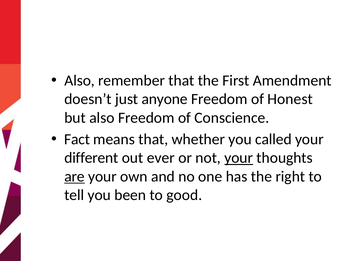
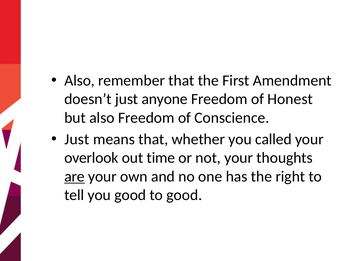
Fact at (77, 140): Fact -> Just
different: different -> overlook
ever: ever -> time
your at (239, 158) underline: present -> none
you been: been -> good
